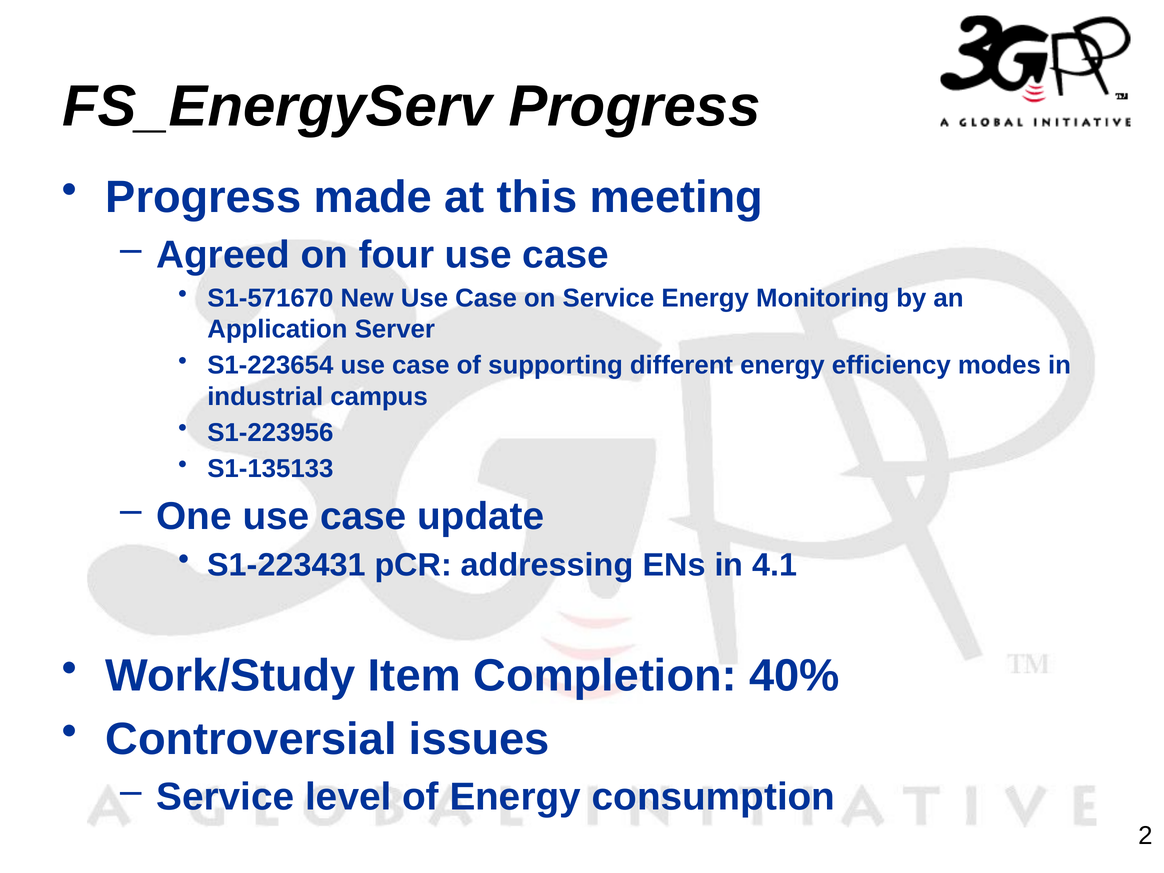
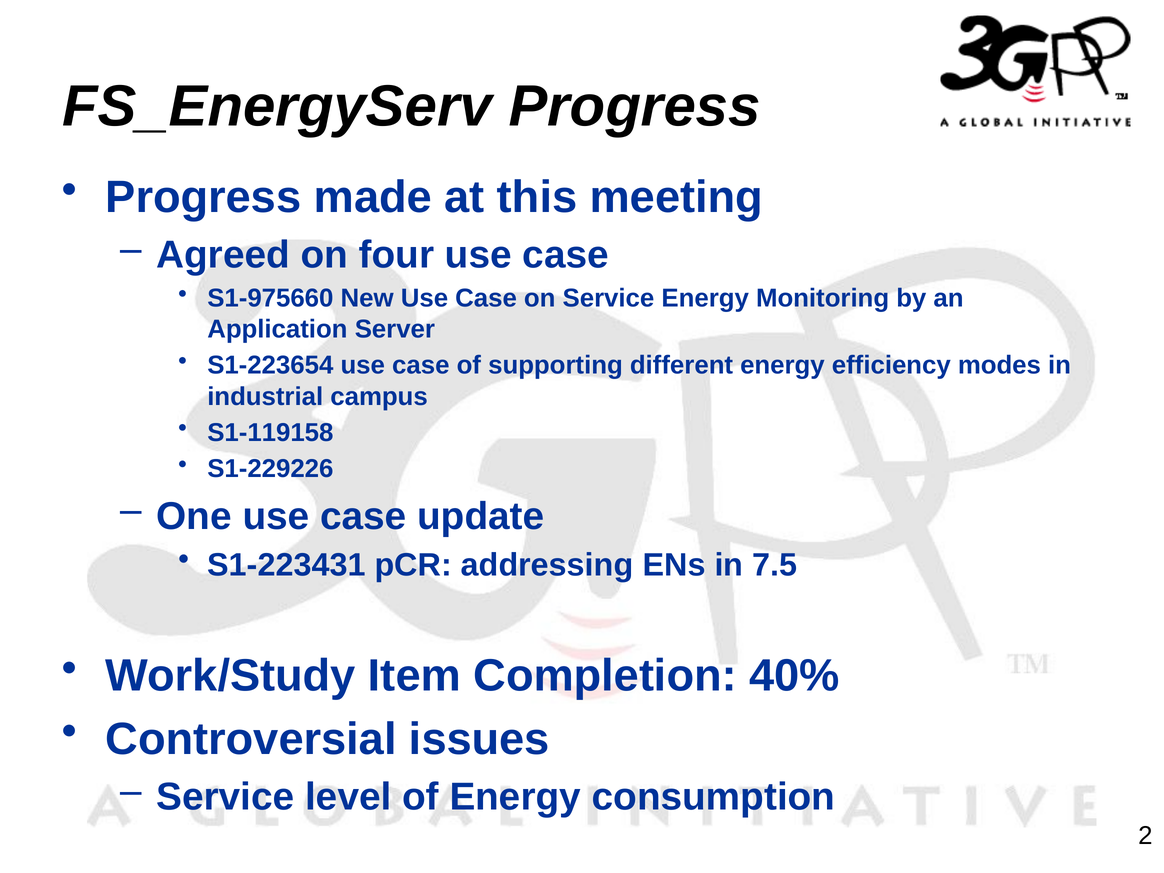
S1-571670: S1-571670 -> S1-975660
S1-223956: S1-223956 -> S1-119158
S1-135133: S1-135133 -> S1-229226
4.1: 4.1 -> 7.5
